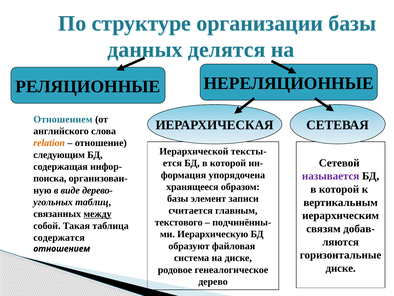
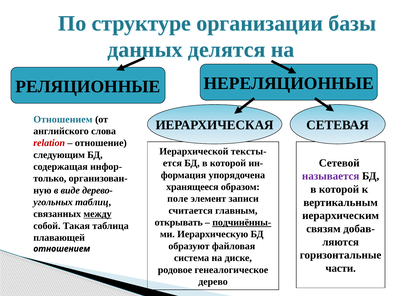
relation colour: orange -> red
поиска: поиска -> только
базы at (178, 198): базы -> поле
текстового: текстового -> открывать
подчинённы- underline: none -> present
содержатся: содержатся -> плавающей
диске at (341, 268): диске -> части
